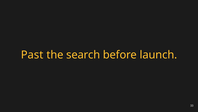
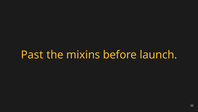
search: search -> mixins
